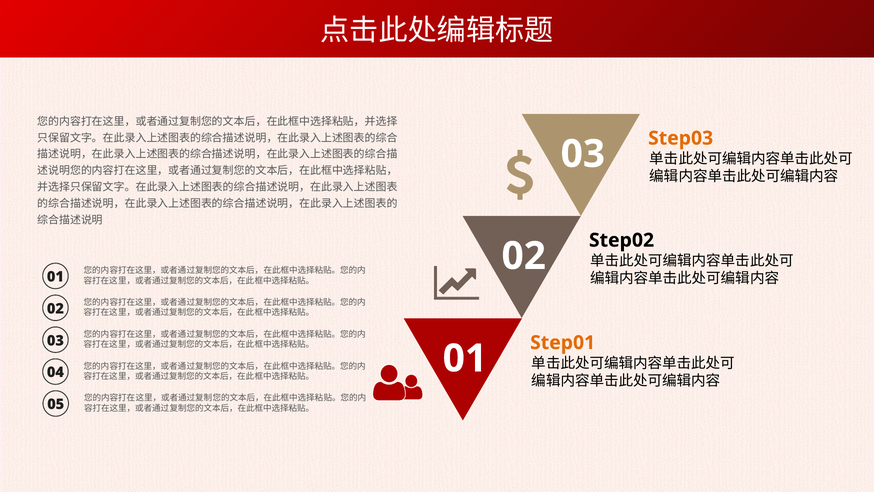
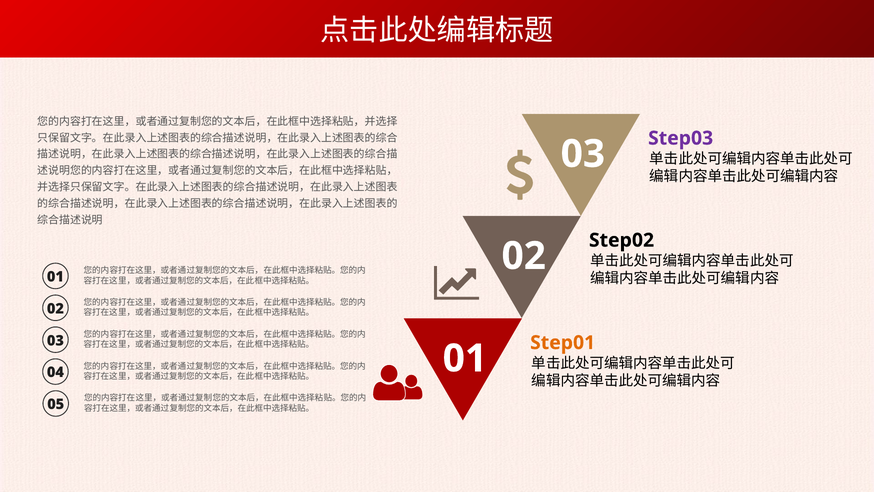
Step03 colour: orange -> purple
